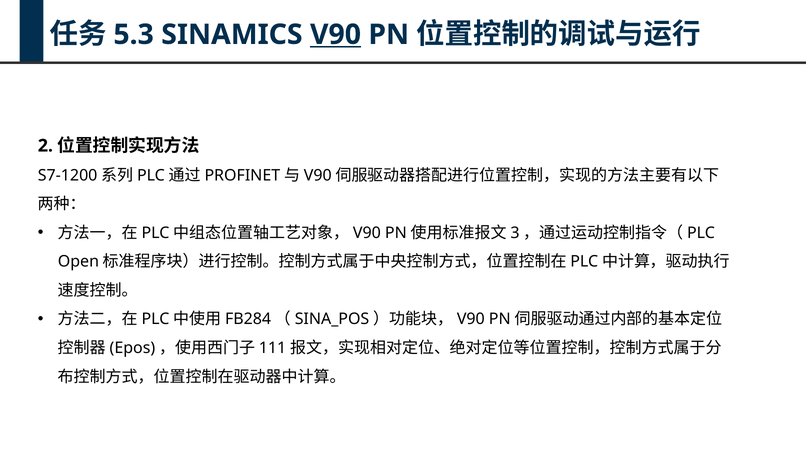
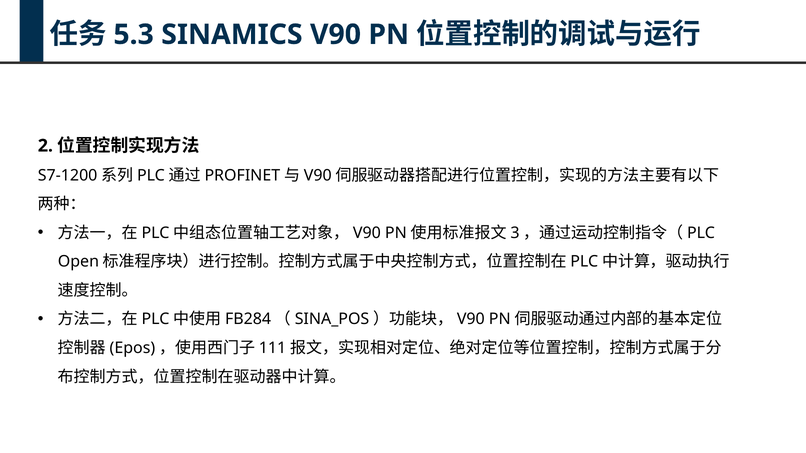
V90 underline: present -> none
